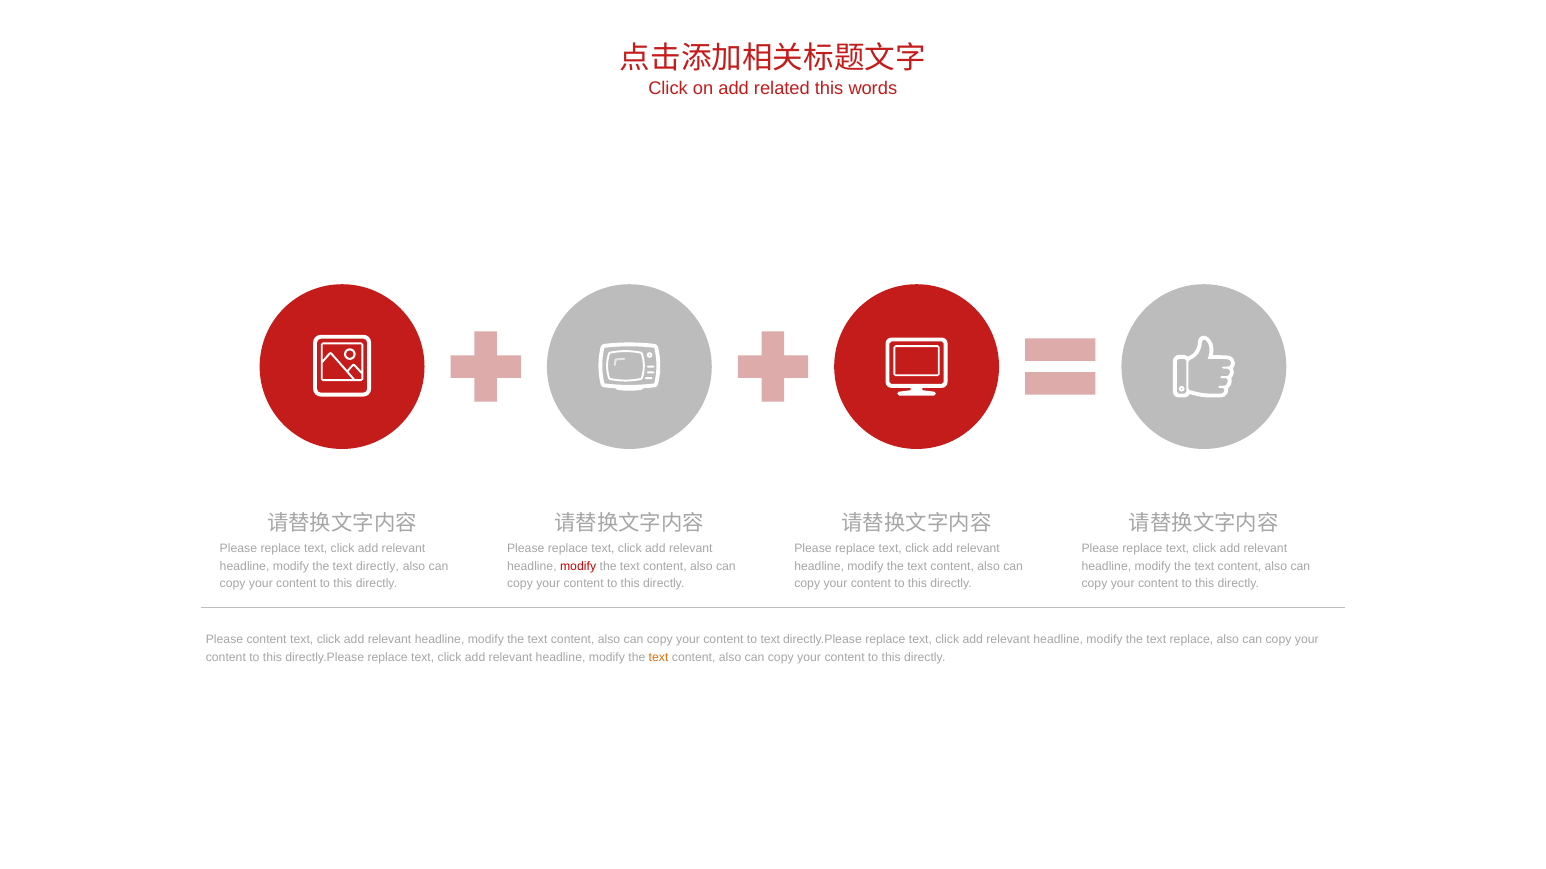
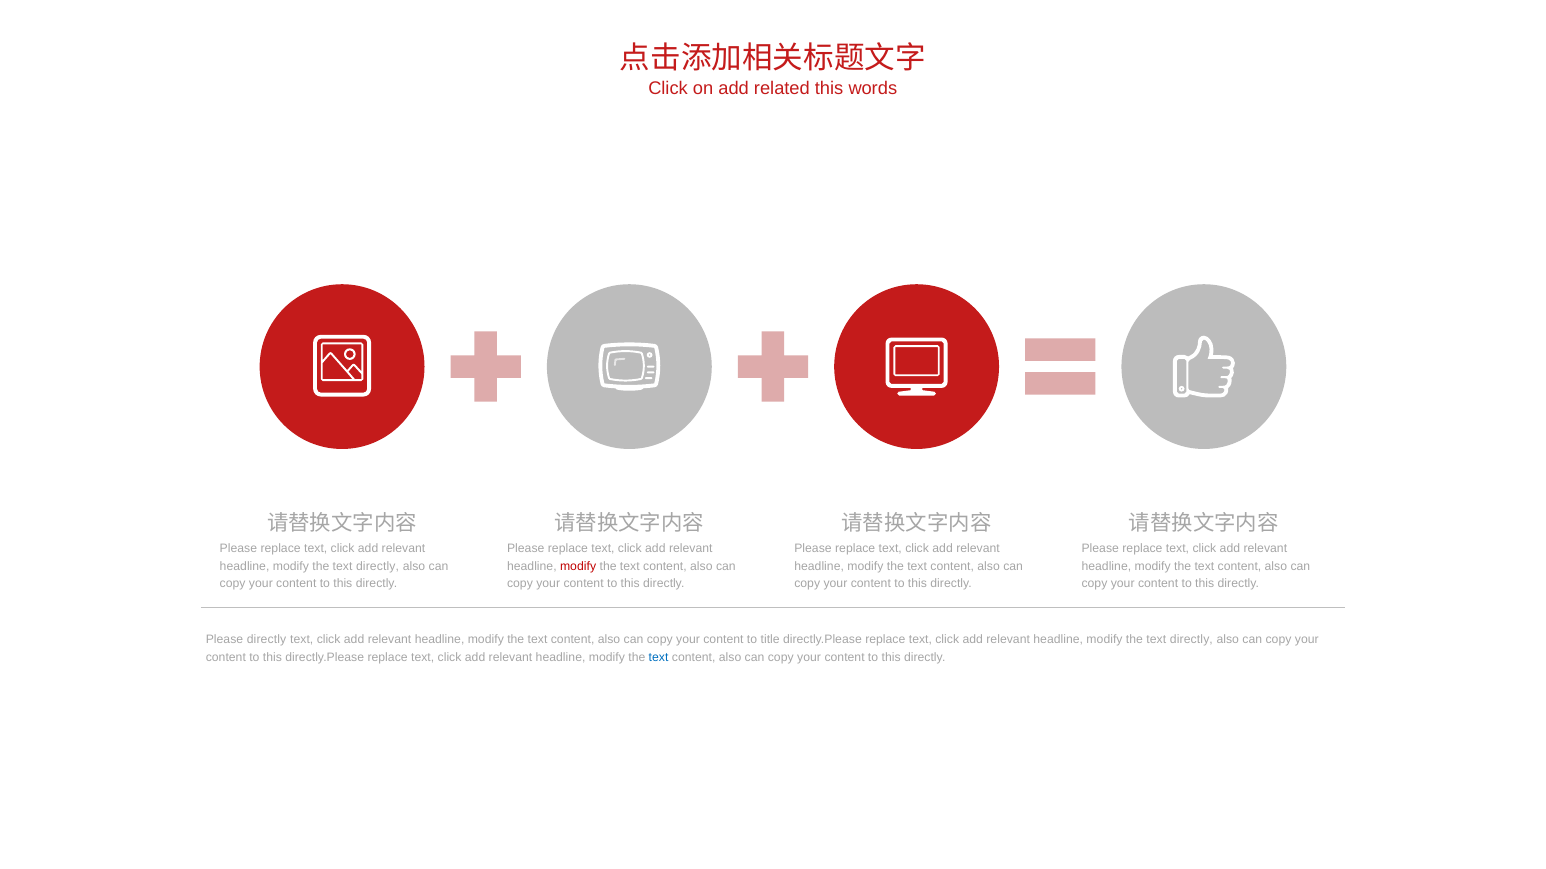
Please content: content -> directly
to text: text -> title
replace at (1191, 640): replace -> directly
text at (659, 658) colour: orange -> blue
